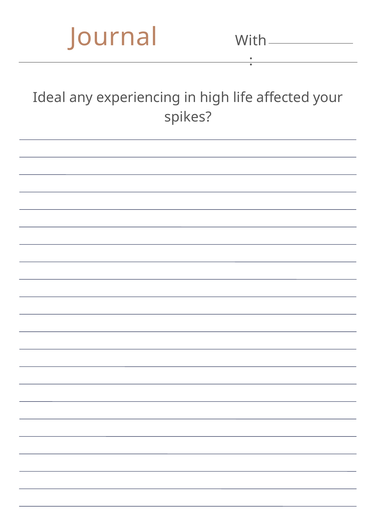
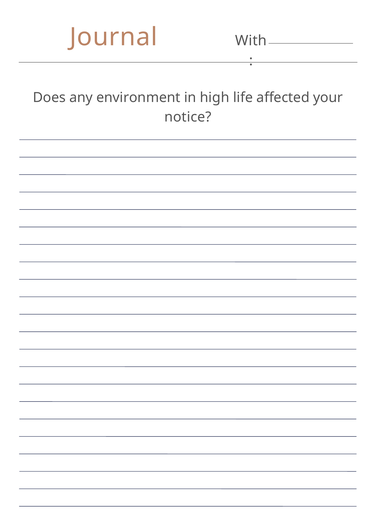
Ideal: Ideal -> Does
experiencing: experiencing -> environment
spikes: spikes -> notice
